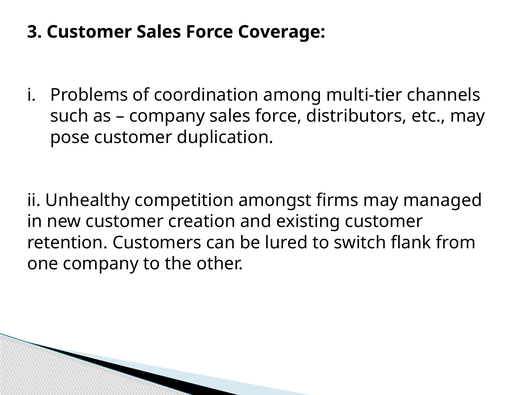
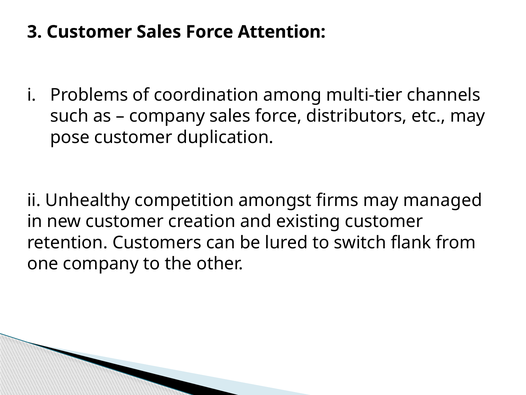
Coverage: Coverage -> Attention
